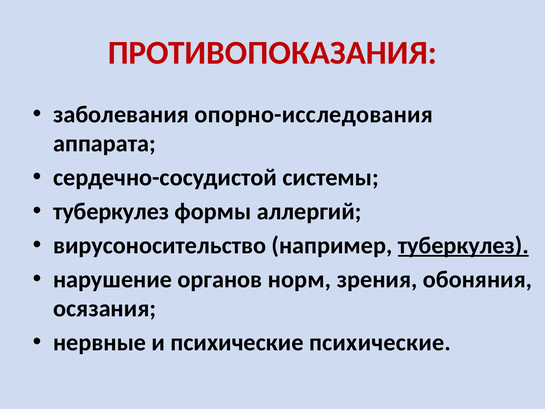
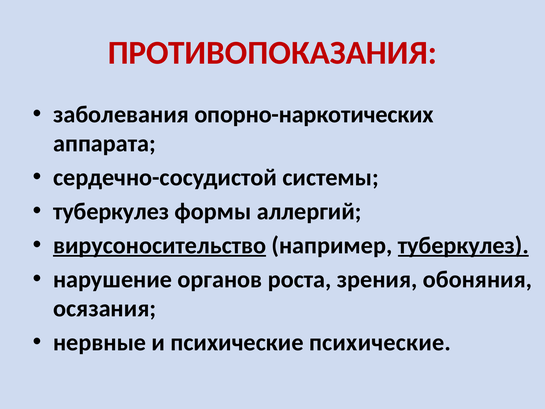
опорно-исследования: опорно-исследования -> опорно-наркотических
вирусоносительство underline: none -> present
норм: норм -> роста
